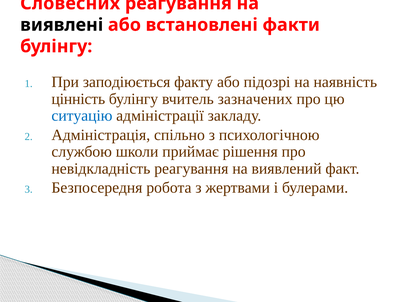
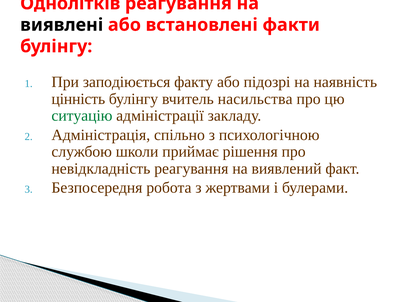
Словесних: Словесних -> Однолітків
зазначених: зазначених -> насильства
ситуацію colour: blue -> green
